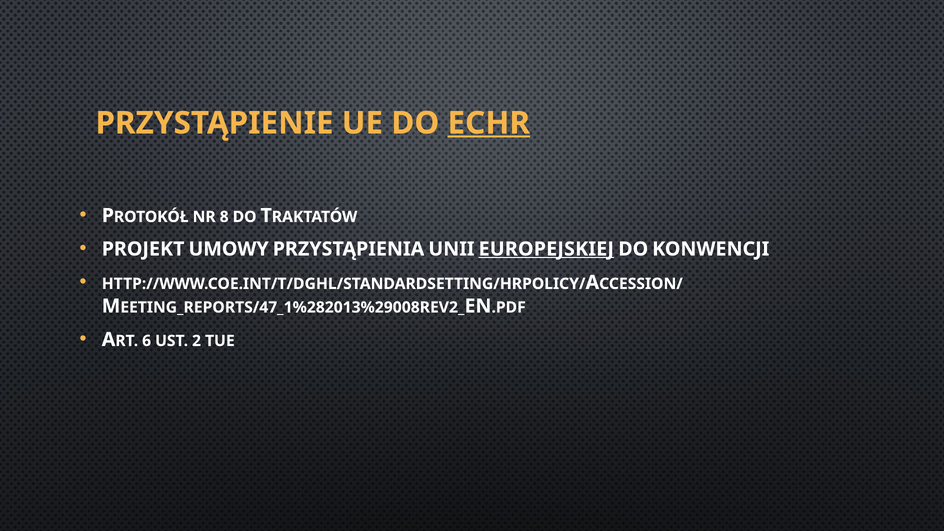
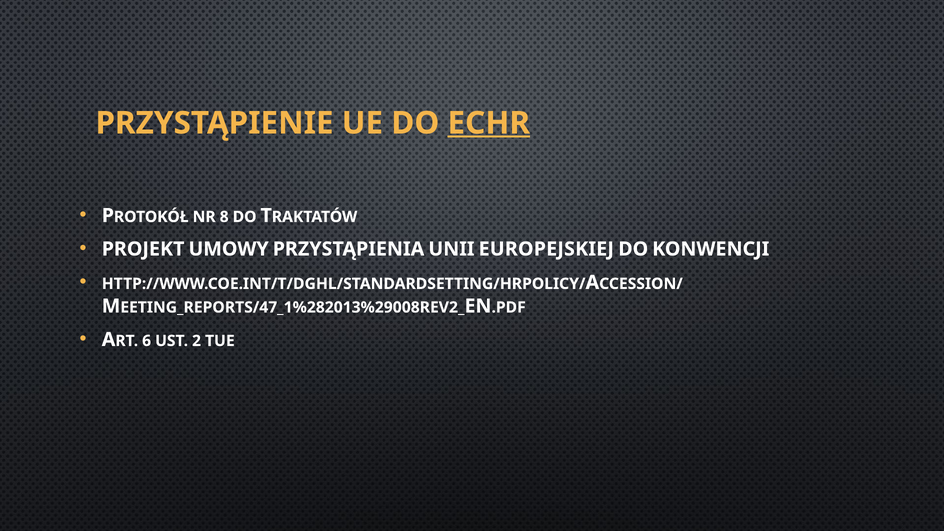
EUROPEJSKIEJ underline: present -> none
